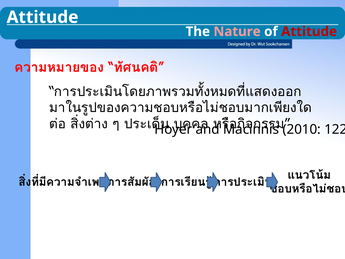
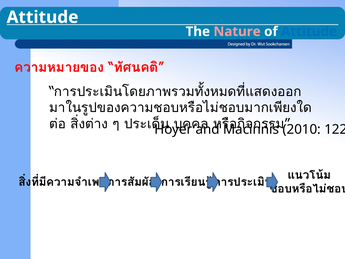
Attitude at (309, 32) colour: red -> blue
